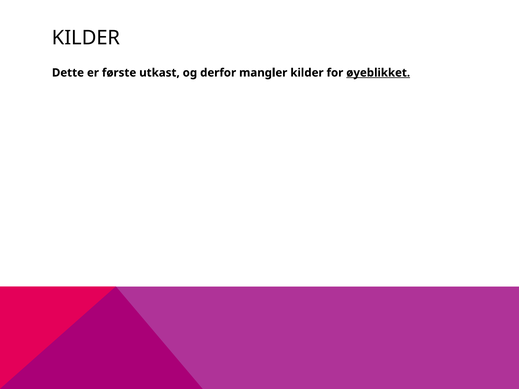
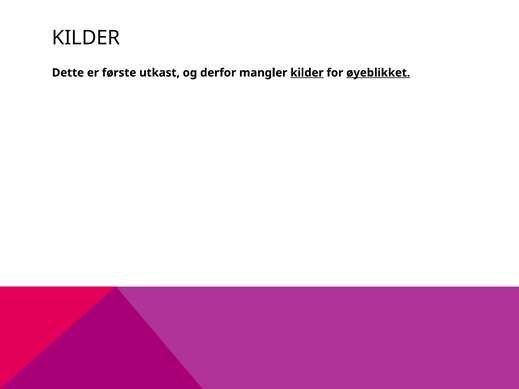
kilder at (307, 73) underline: none -> present
